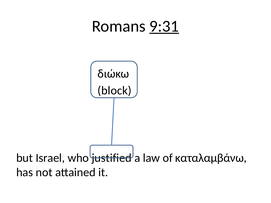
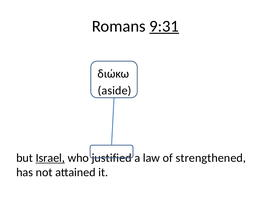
block: block -> aside
Israel underline: none -> present
καταλαμβάνω: καταλαμβάνω -> strengthened
